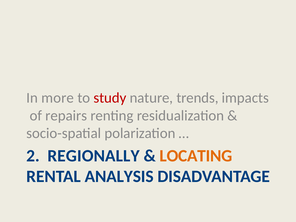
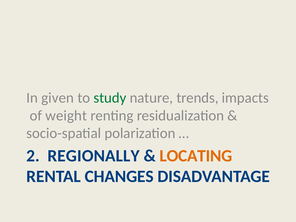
more: more -> given
study colour: red -> green
repairs: repairs -> weight
ANALYSIS: ANALYSIS -> CHANGES
